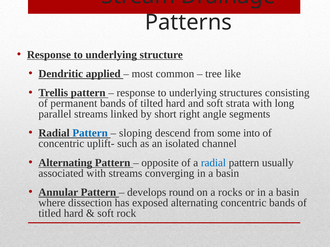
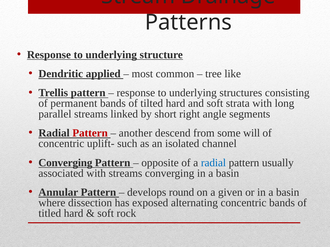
Pattern at (90, 133) colour: blue -> red
sloping: sloping -> another
into: into -> will
Alternating at (65, 163): Alternating -> Converging
rocks: rocks -> given
